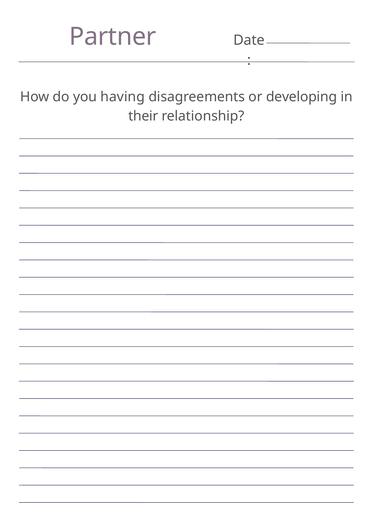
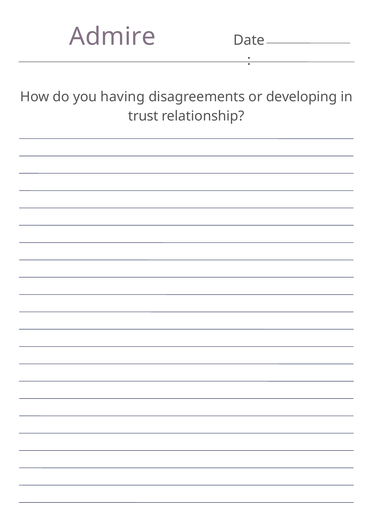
Partner: Partner -> Admire
their: their -> trust
